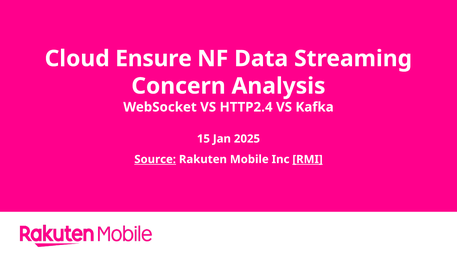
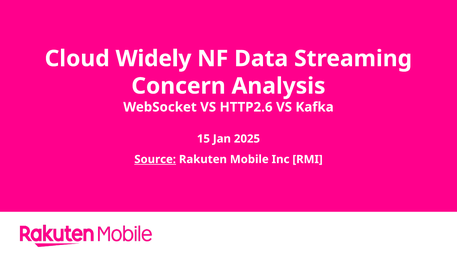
Ensure: Ensure -> Widely
HTTP2.4: HTTP2.4 -> HTTP2.6
RMI underline: present -> none
